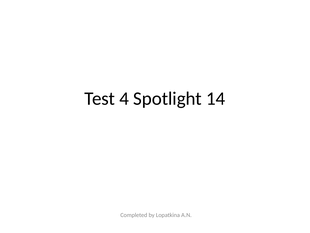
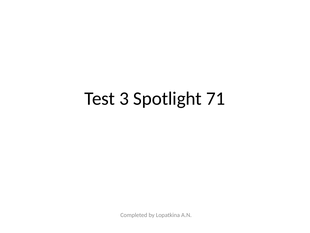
4: 4 -> 3
14: 14 -> 71
